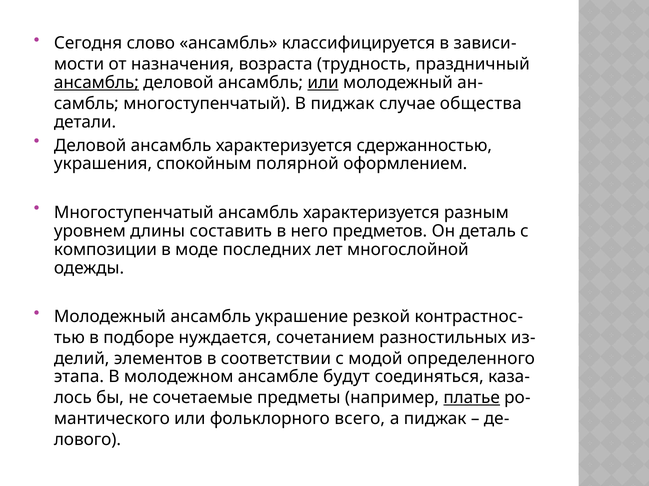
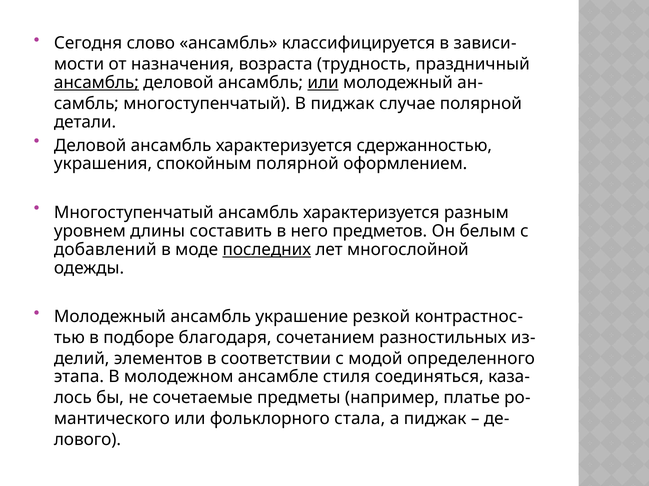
случае общества: общества -> полярной
деталь: деталь -> белым
композиции: композиции -> добавлений
последних underline: none -> present
нуждается: нуждается -> благодаря
будут: будут -> стиля
платье underline: present -> none
всего: всего -> стала
